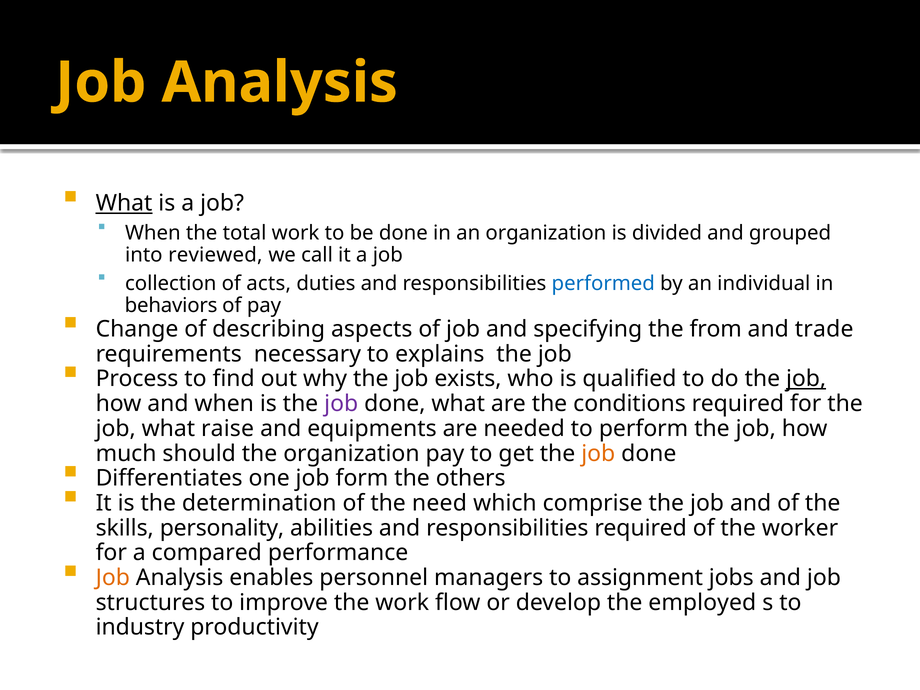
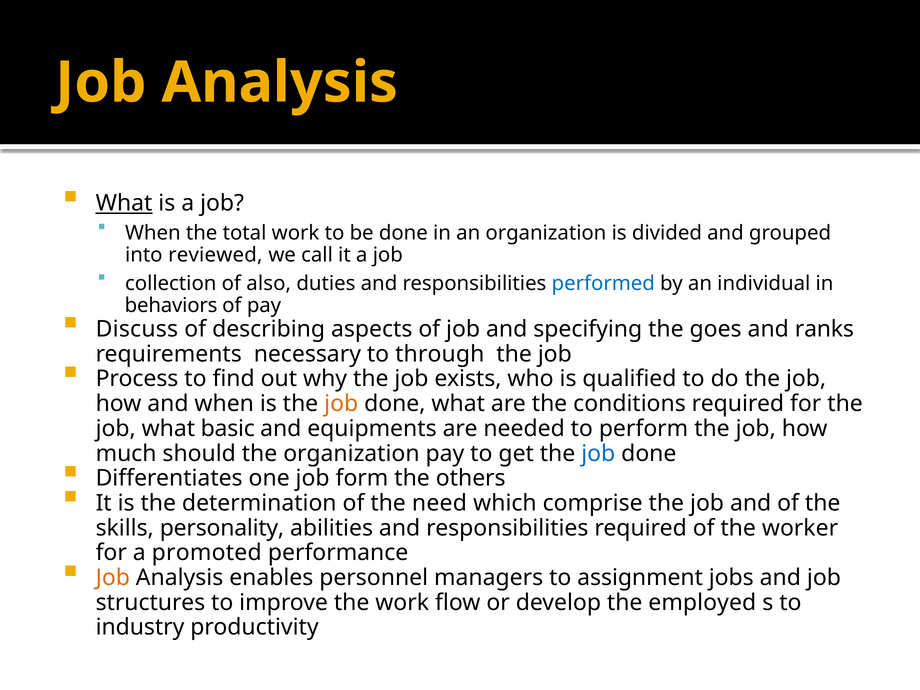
acts: acts -> also
Change: Change -> Discuss
from: from -> goes
trade: trade -> ranks
explains: explains -> through
job at (806, 379) underline: present -> none
job at (341, 404) colour: purple -> orange
raise: raise -> basic
job at (598, 453) colour: orange -> blue
compared: compared -> promoted
